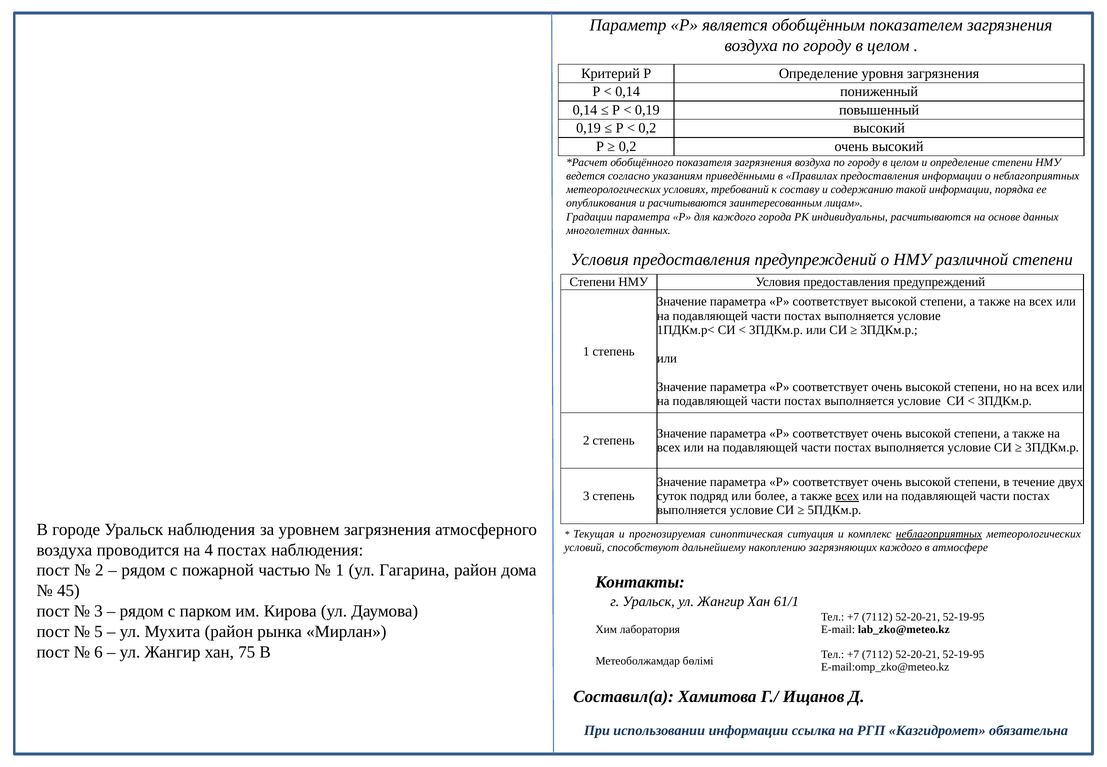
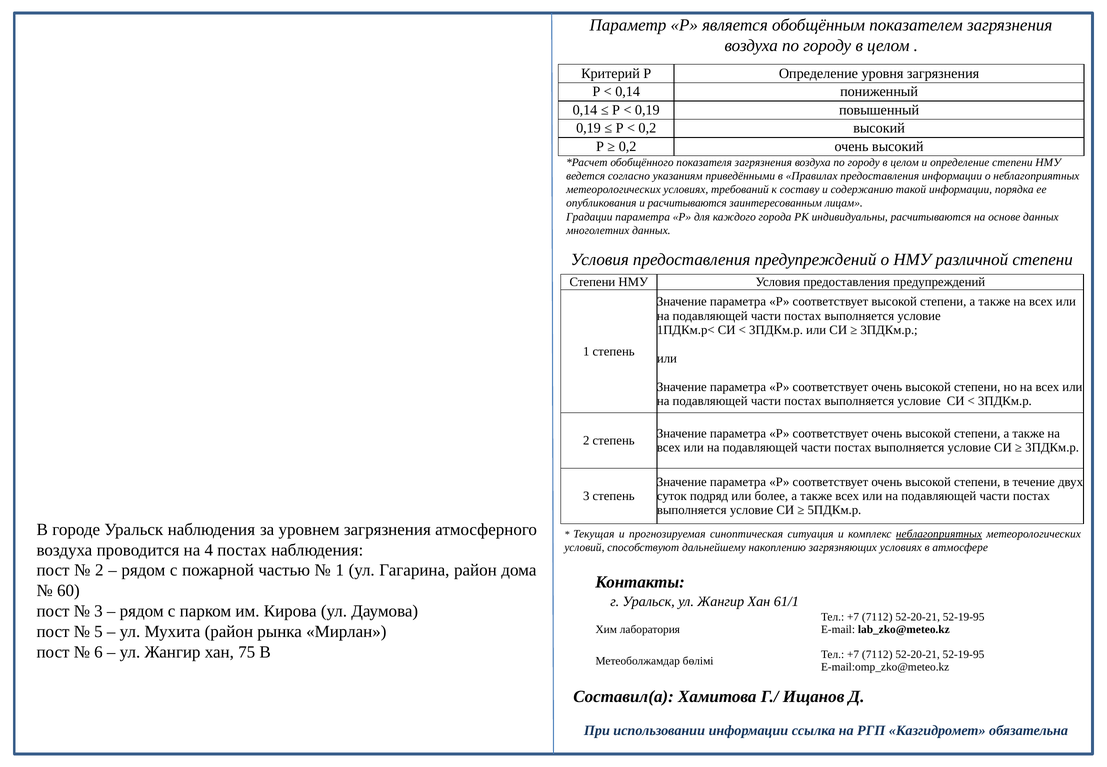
всех at (847, 496) underline: present -> none
загрязняющих каждого: каждого -> условиях
45: 45 -> 60
